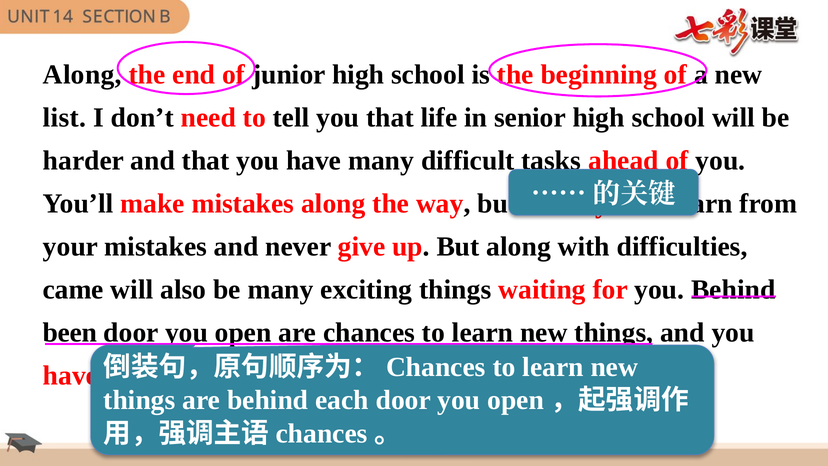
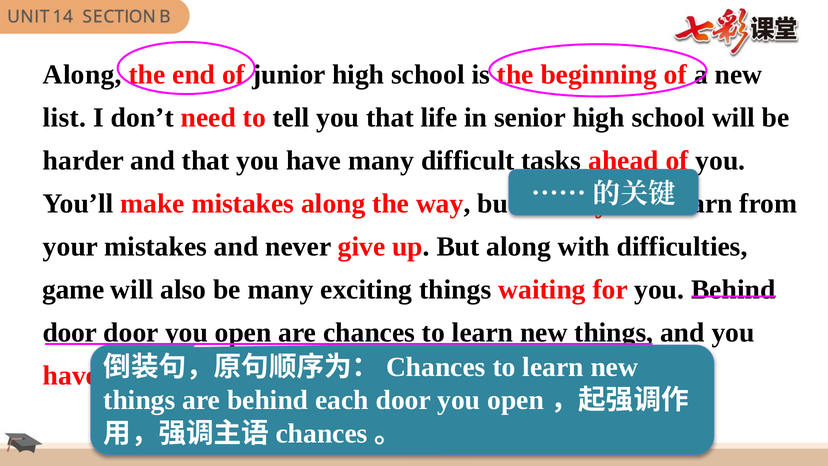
came: came -> game
been at (70, 333): been -> door
